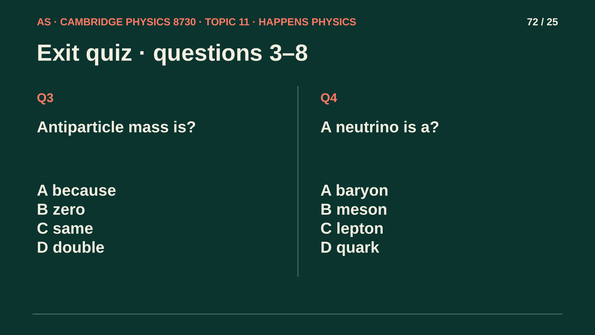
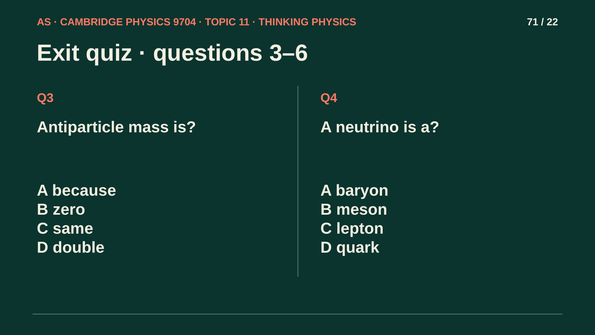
8730: 8730 -> 9704
HAPPENS: HAPPENS -> THINKING
72: 72 -> 71
25: 25 -> 22
3–8: 3–8 -> 3–6
